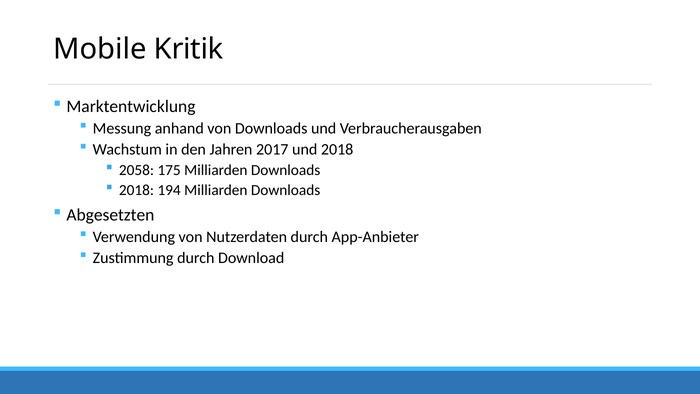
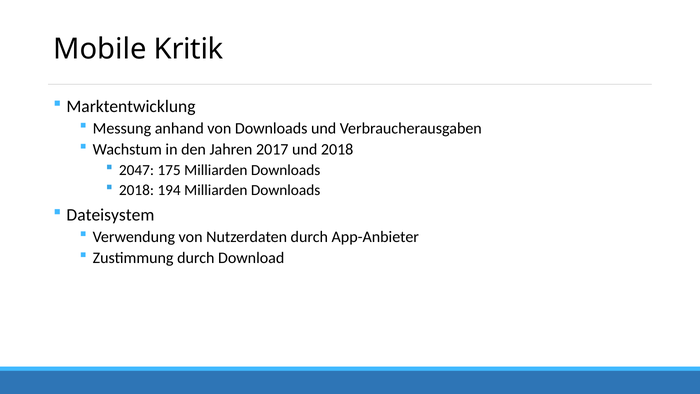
2058: 2058 -> 2047
Abgesetzten: Abgesetzten -> Dateisystem
